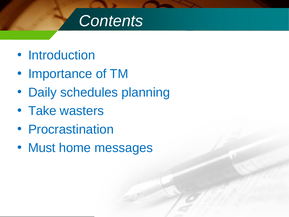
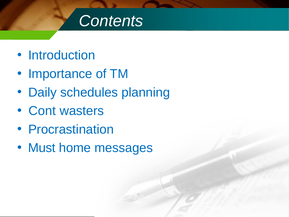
Take: Take -> Cont
